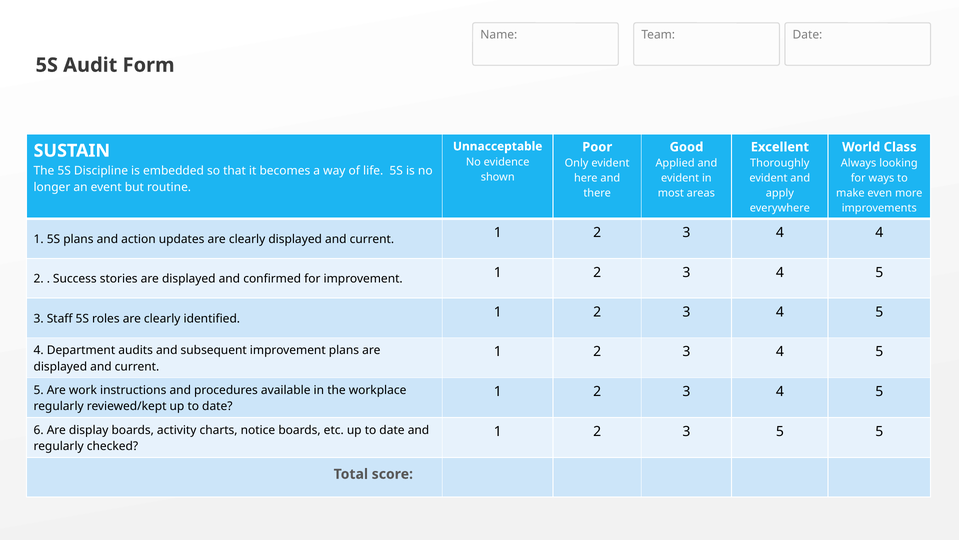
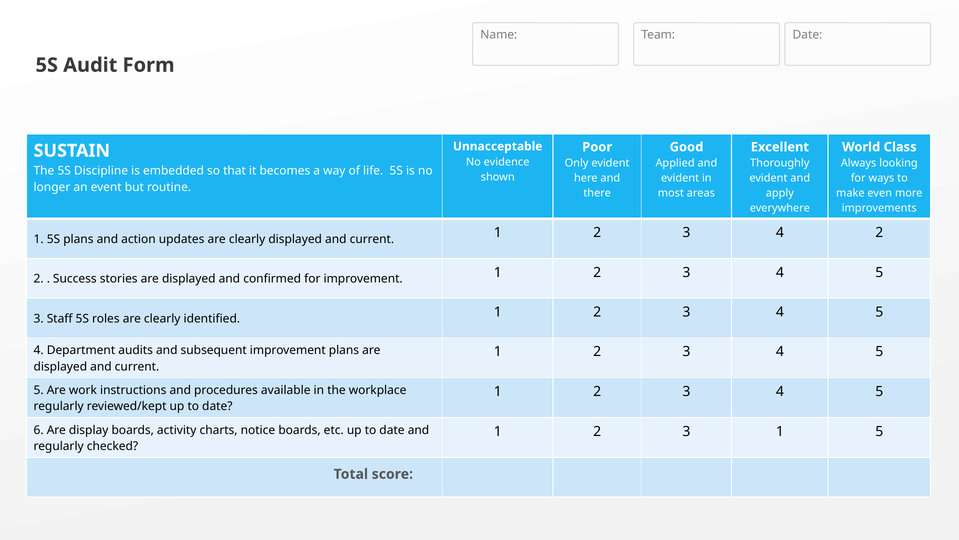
4 4: 4 -> 2
3 5: 5 -> 1
